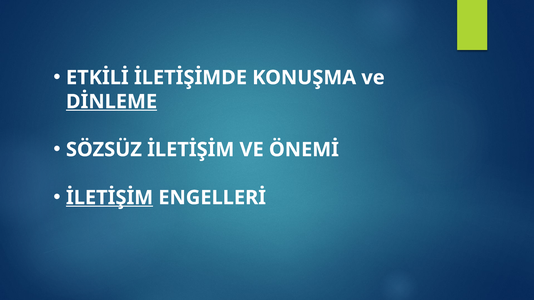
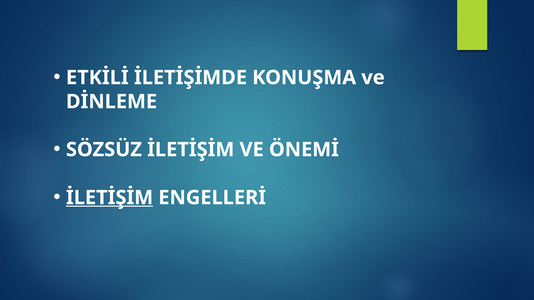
DİNLEME underline: present -> none
